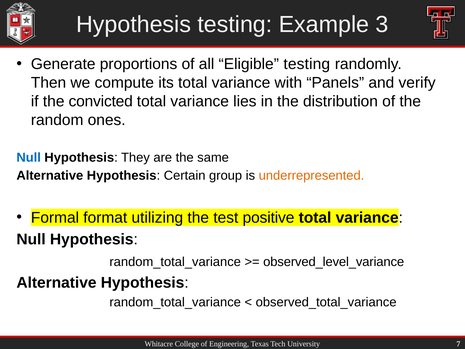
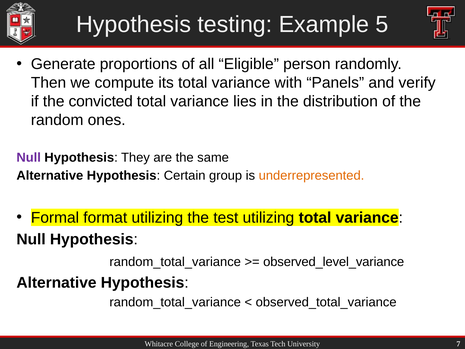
3: 3 -> 5
Eligible testing: testing -> person
Null at (29, 157) colour: blue -> purple
test positive: positive -> utilizing
